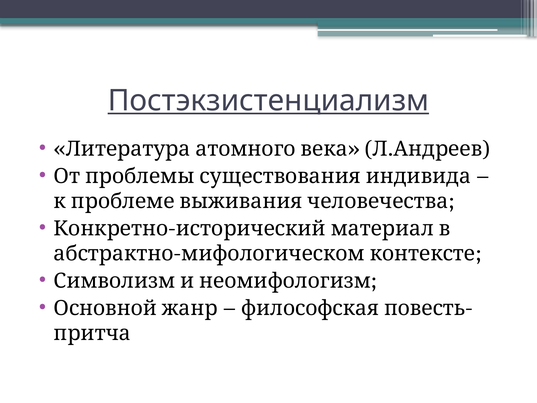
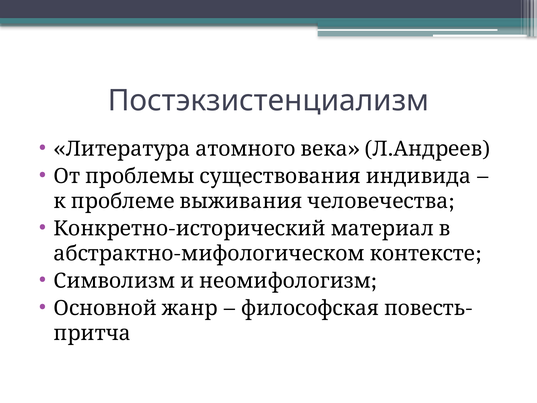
Постэкзистенциализм underline: present -> none
